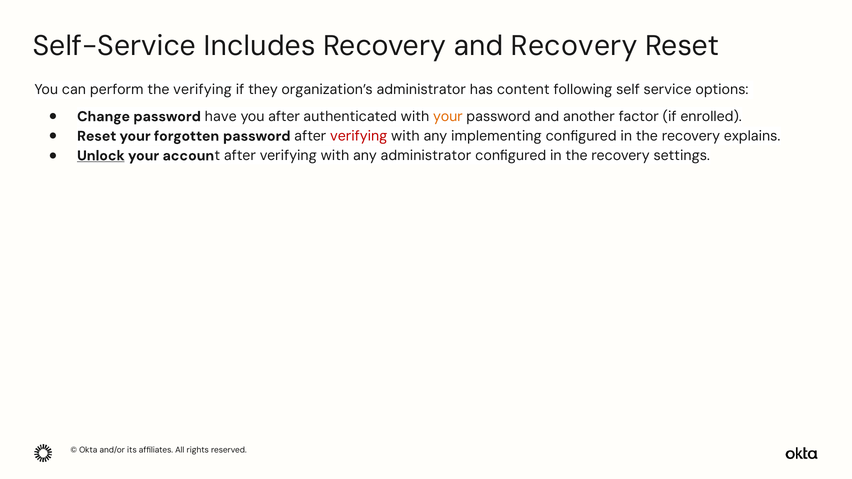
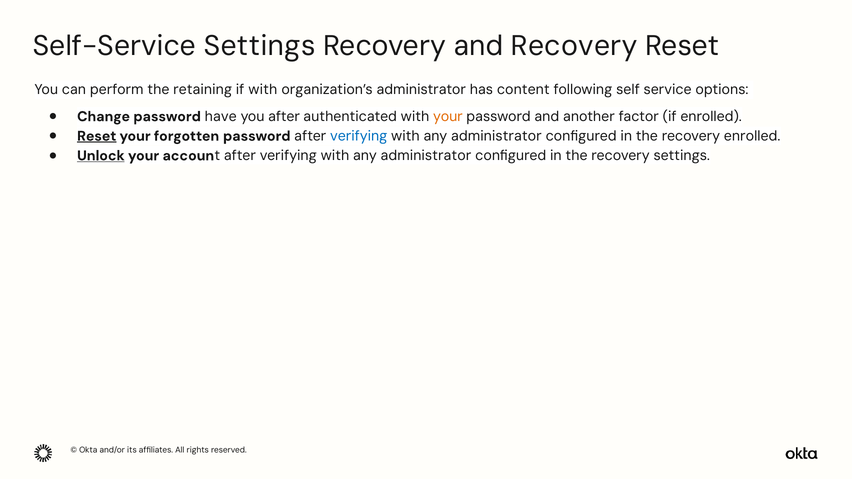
Self-Service Includes: Includes -> Settings
the verifying: verifying -> retaining
if they: they -> with
Reset at (97, 136) underline: none -> present
verifying at (359, 136) colour: red -> blue
implementing at (496, 136): implementing -> administrator
recovery explains: explains -> enrolled
